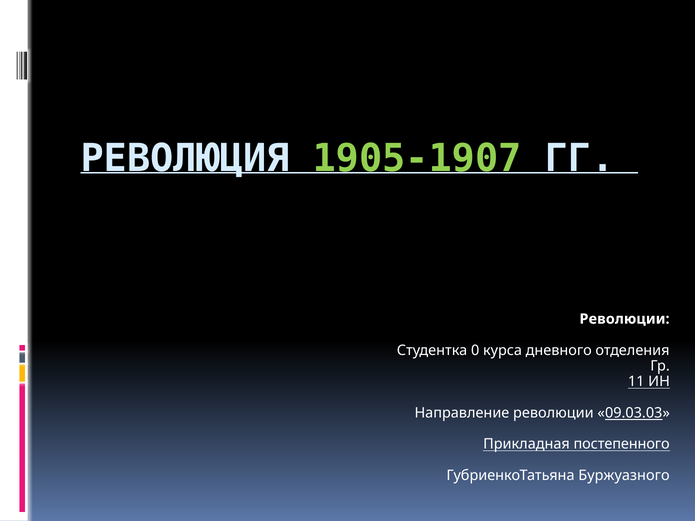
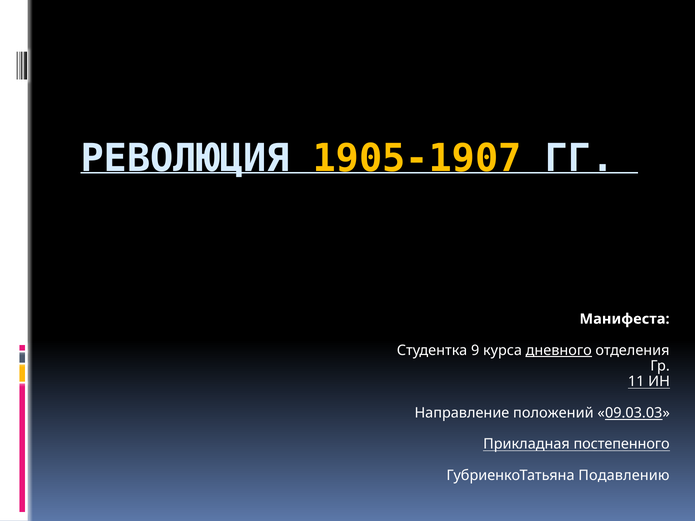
1905-1907 colour: light green -> yellow
Революции at (625, 319): Революции -> Манифеста
0: 0 -> 9
дневного underline: none -> present
Направление революции: революции -> положений
Буржуазного: Буржуазного -> Подавлению
